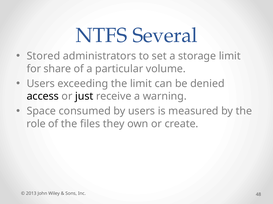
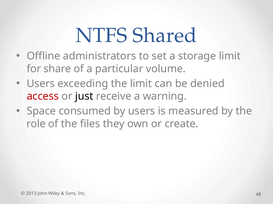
Several: Several -> Shared
Stored: Stored -> Offline
access colour: black -> red
